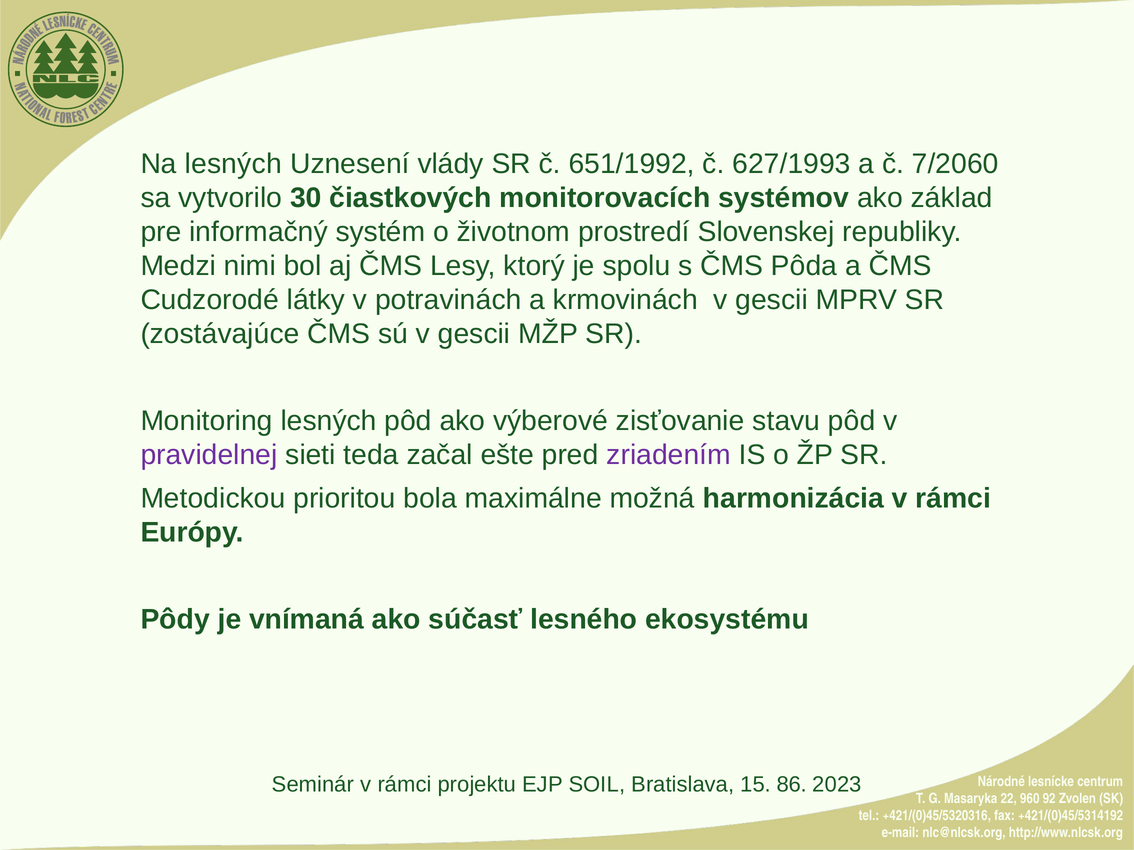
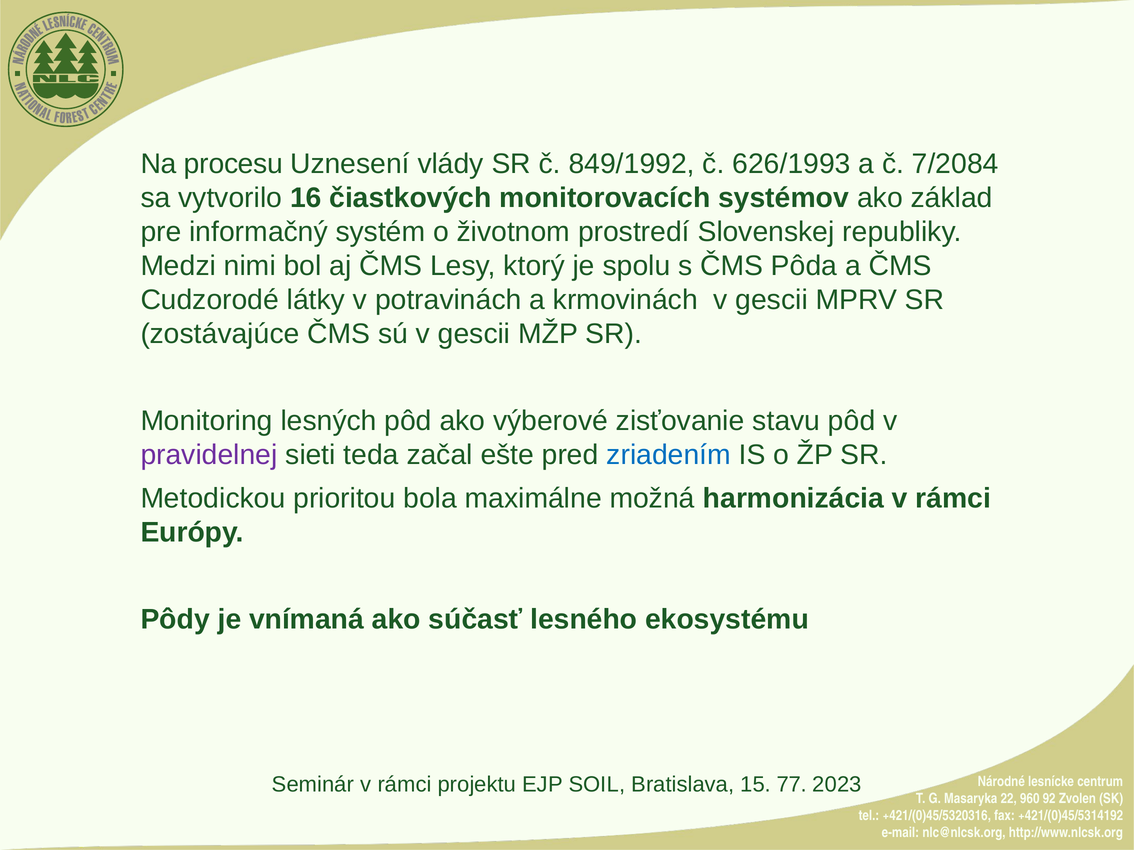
Na lesných: lesných -> procesu
651/1992: 651/1992 -> 849/1992
627/1993: 627/1993 -> 626/1993
7/2060: 7/2060 -> 7/2084
30: 30 -> 16
zriadením colour: purple -> blue
86: 86 -> 77
